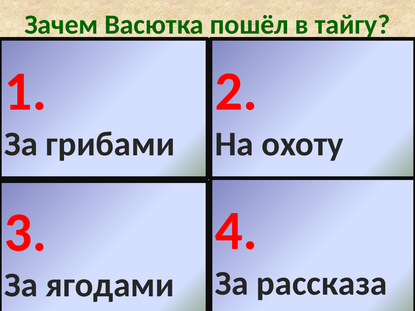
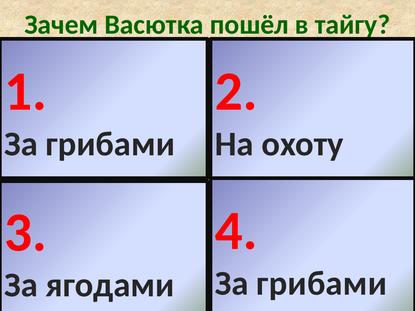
рассказа at (322, 284): рассказа -> грибами
